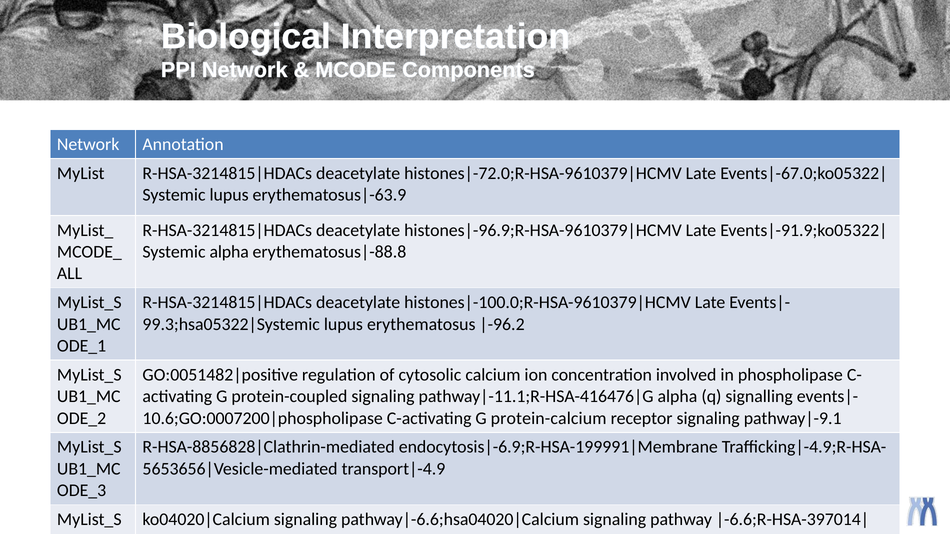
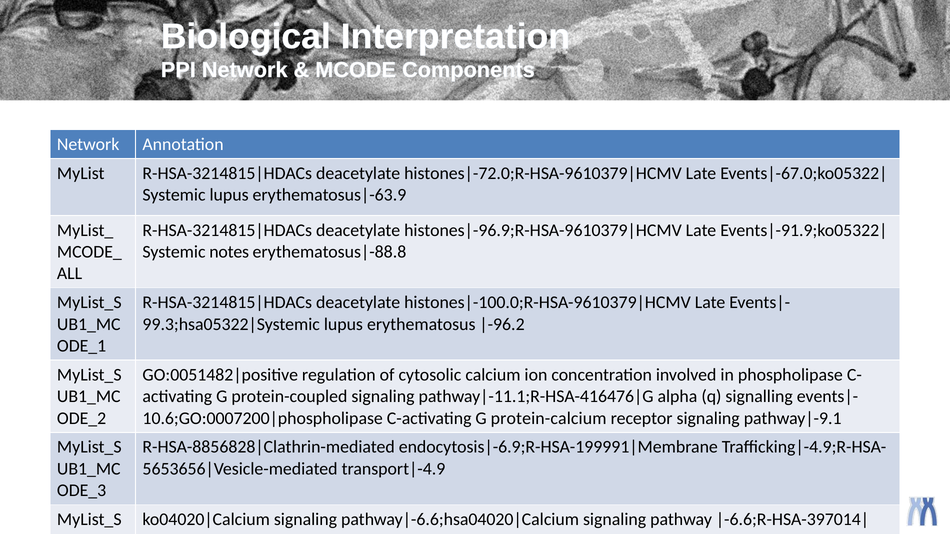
Systemic alpha: alpha -> notes
